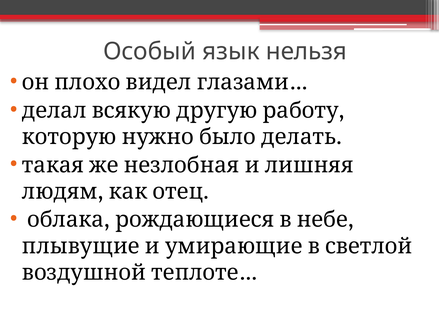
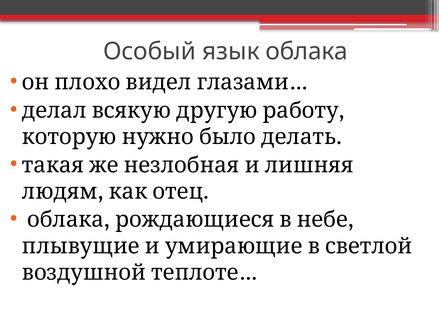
язык нельзя: нельзя -> облака
